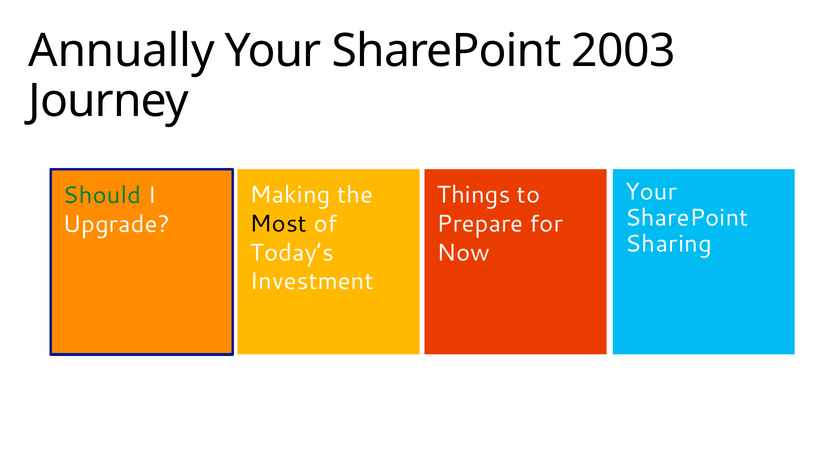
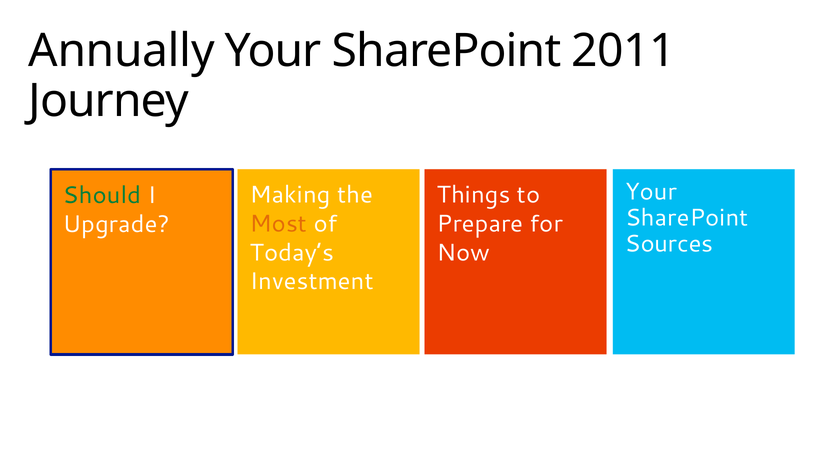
2003: 2003 -> 2011
Most colour: black -> orange
Sharing: Sharing -> Sources
